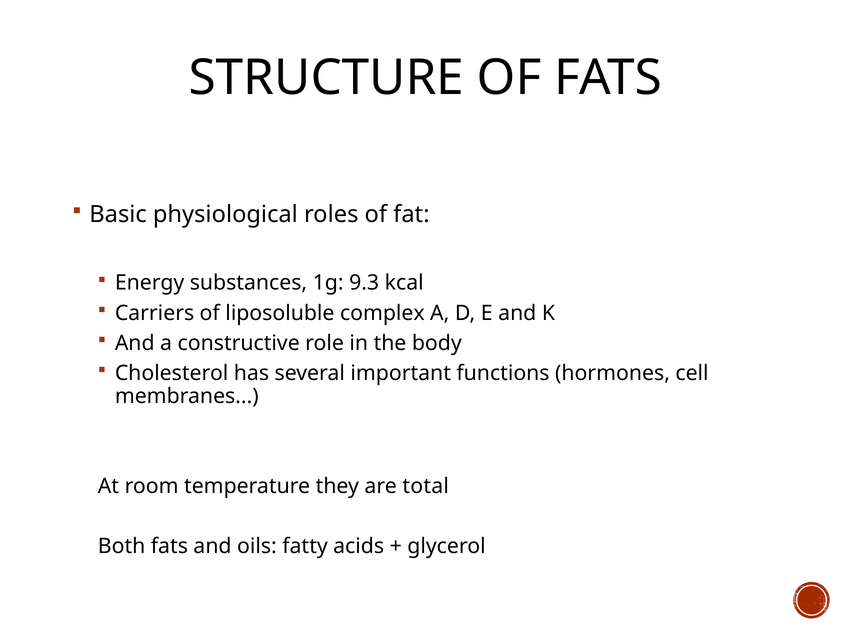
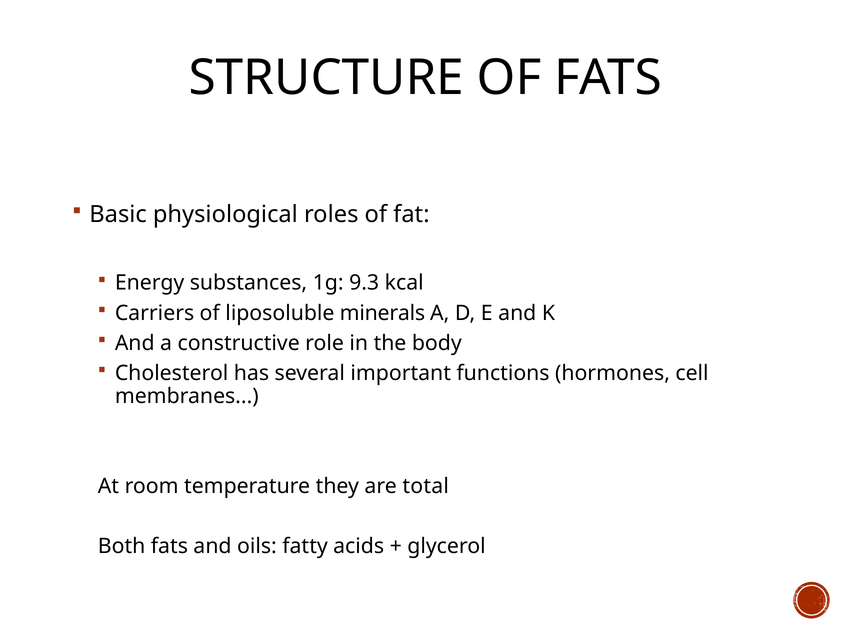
complex: complex -> minerals
